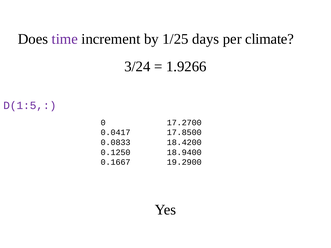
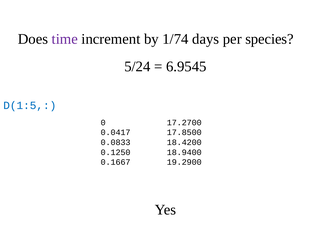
1/25: 1/25 -> 1/74
climate: climate -> species
3/24: 3/24 -> 5/24
1.9266: 1.9266 -> 6.9545
D(1:5 colour: purple -> blue
